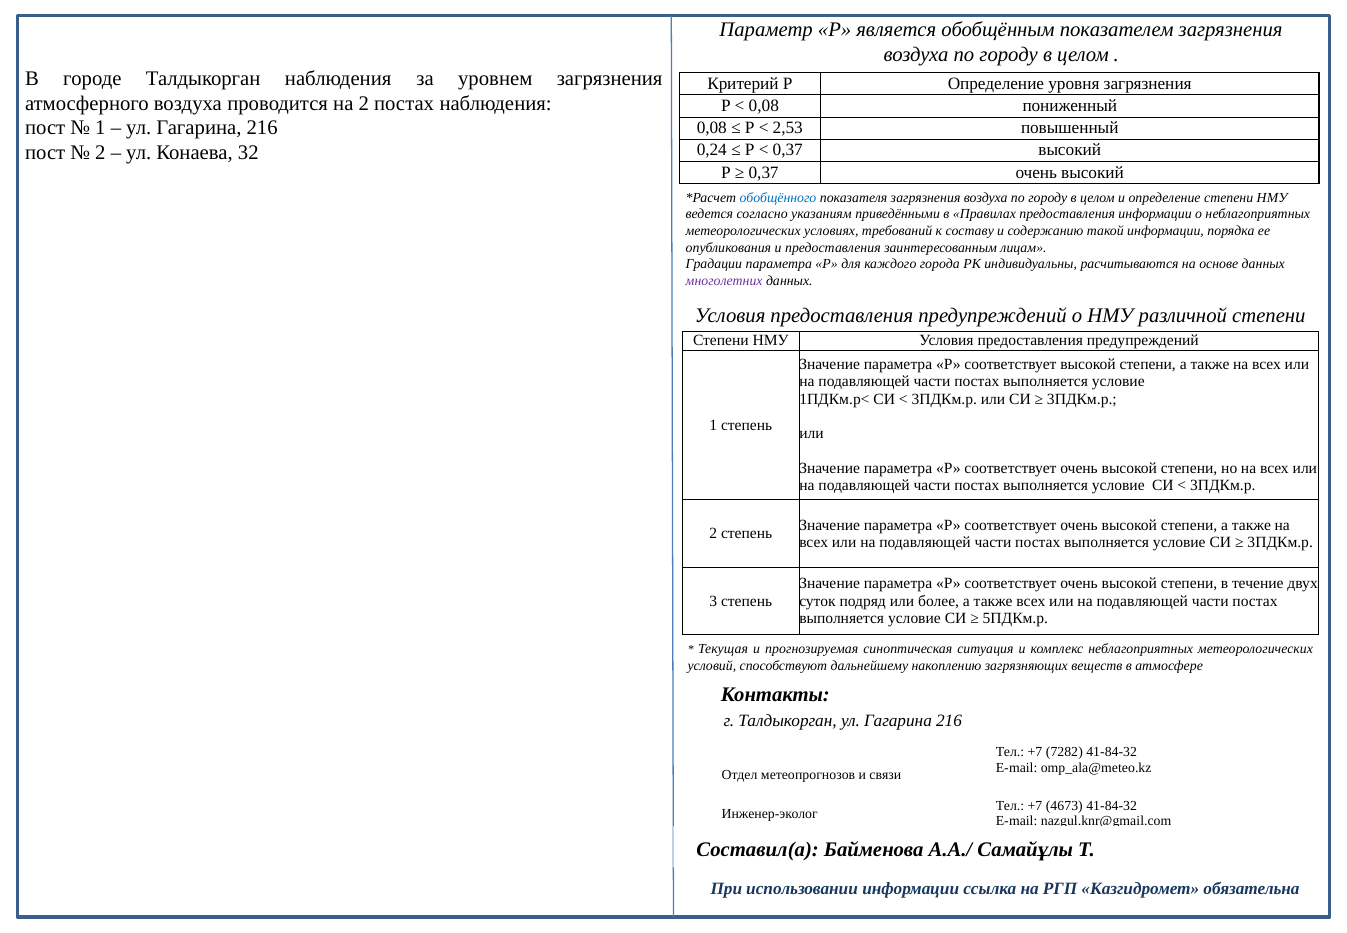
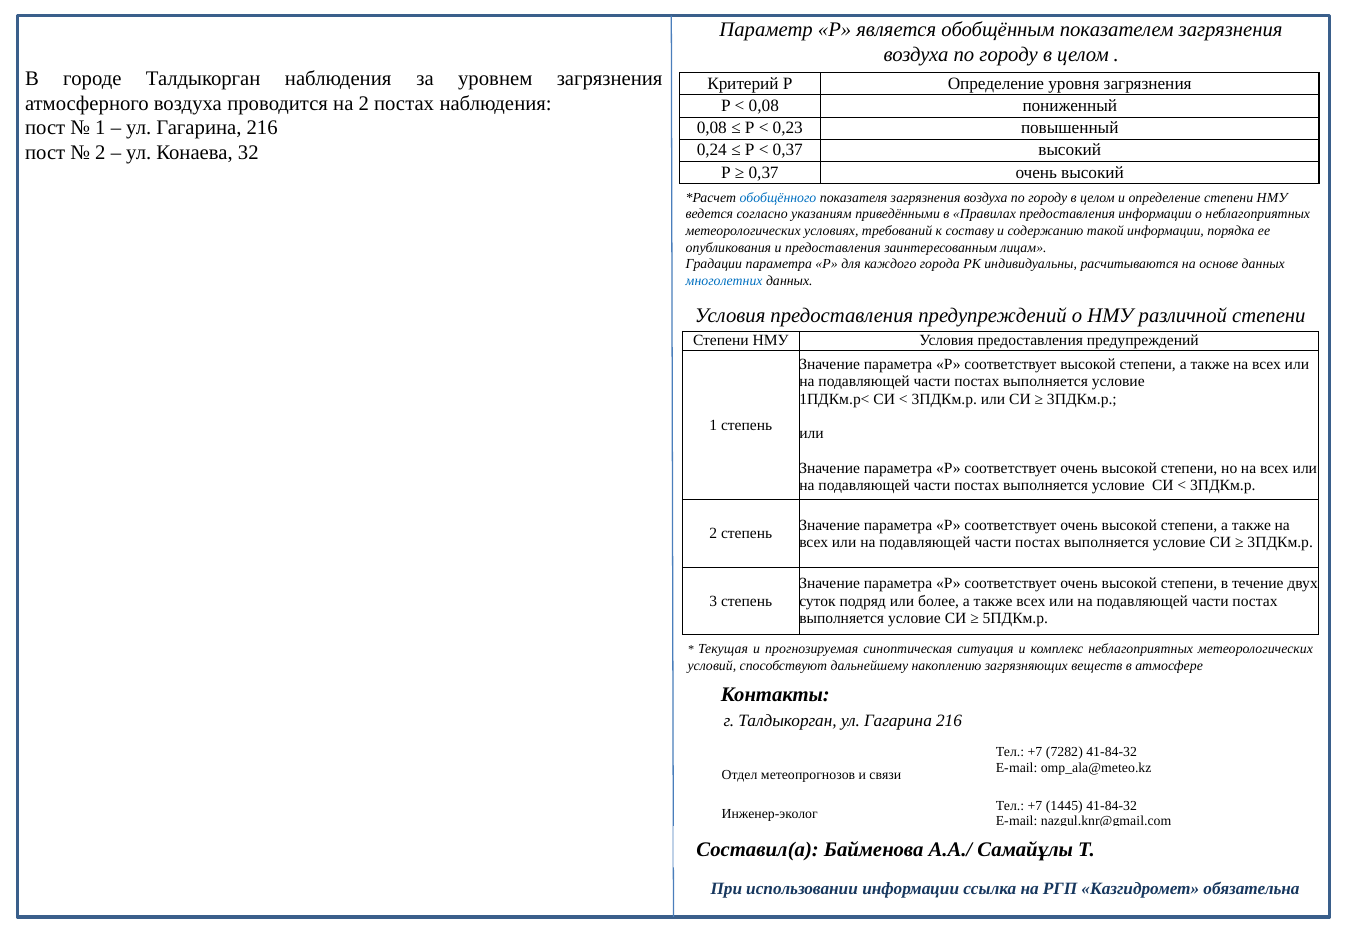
2,53: 2,53 -> 0,23
многолетних colour: purple -> blue
4673: 4673 -> 1445
